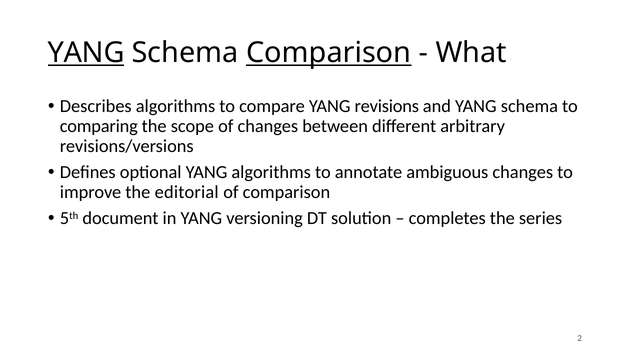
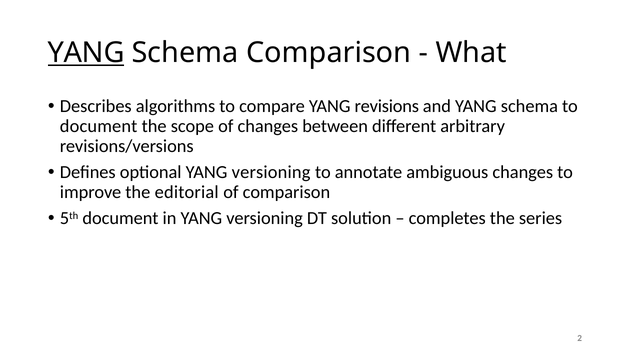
Comparison at (329, 53) underline: present -> none
comparing at (99, 126): comparing -> document
optional YANG algorithms: algorithms -> versioning
